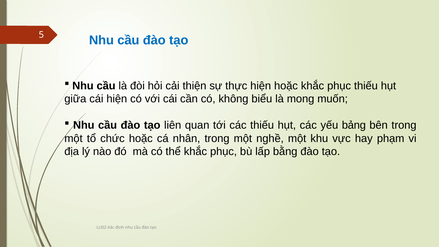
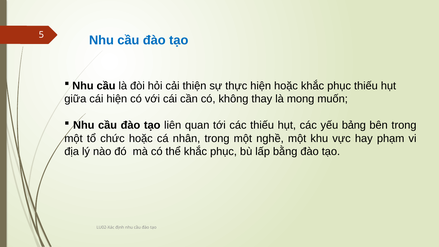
biểu: biểu -> thay
